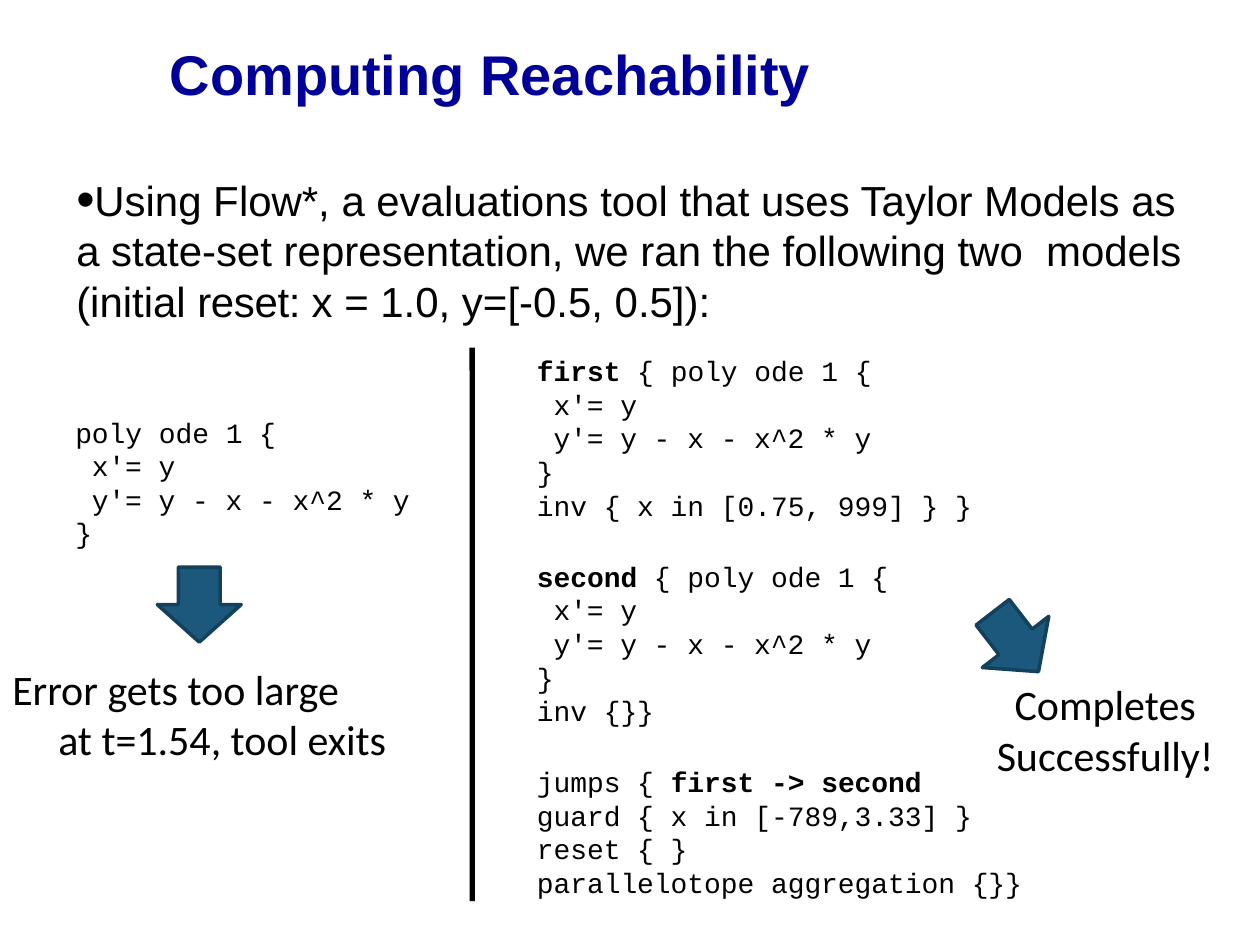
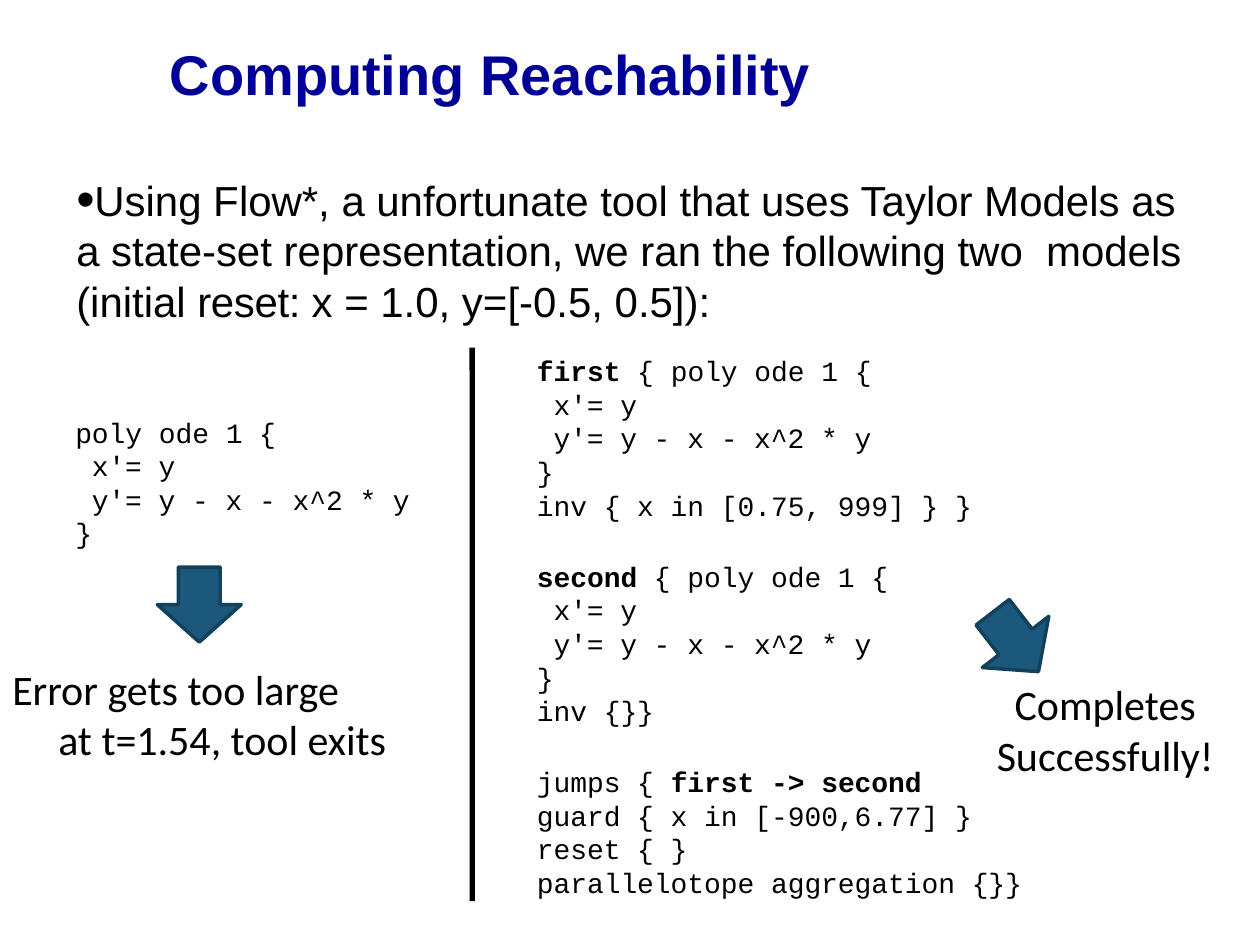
evaluations: evaluations -> unfortunate
-789,3.33: -789,3.33 -> -900,6.77
